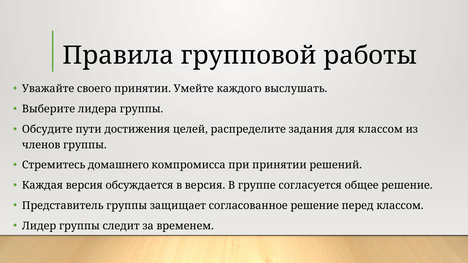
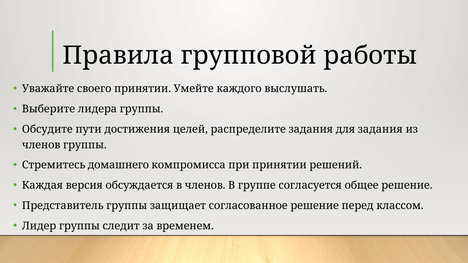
для классом: классом -> задания
в версия: версия -> членов
